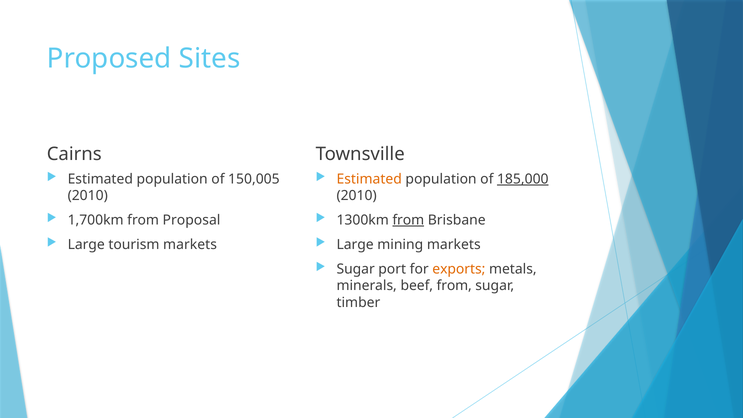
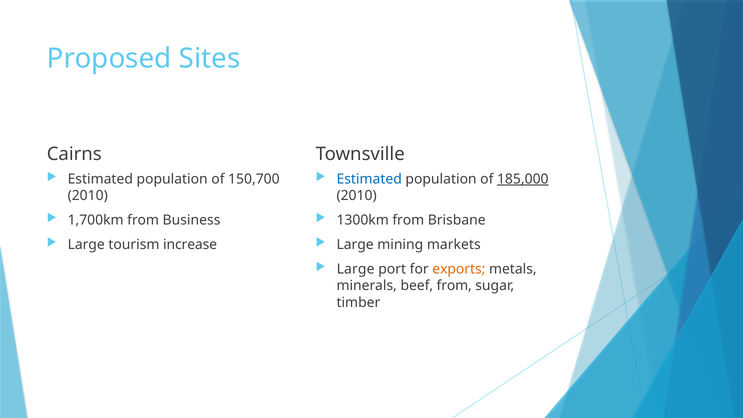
150,005: 150,005 -> 150,700
Estimated at (369, 179) colour: orange -> blue
Proposal: Proposal -> Business
from at (408, 220) underline: present -> none
tourism markets: markets -> increase
Sugar at (356, 269): Sugar -> Large
